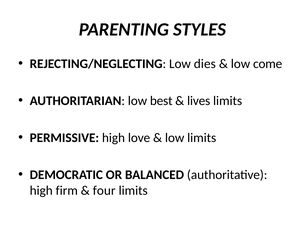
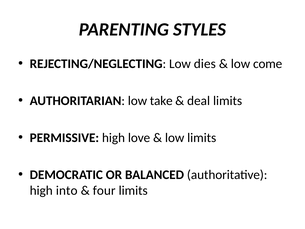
best: best -> take
lives: lives -> deal
firm: firm -> into
